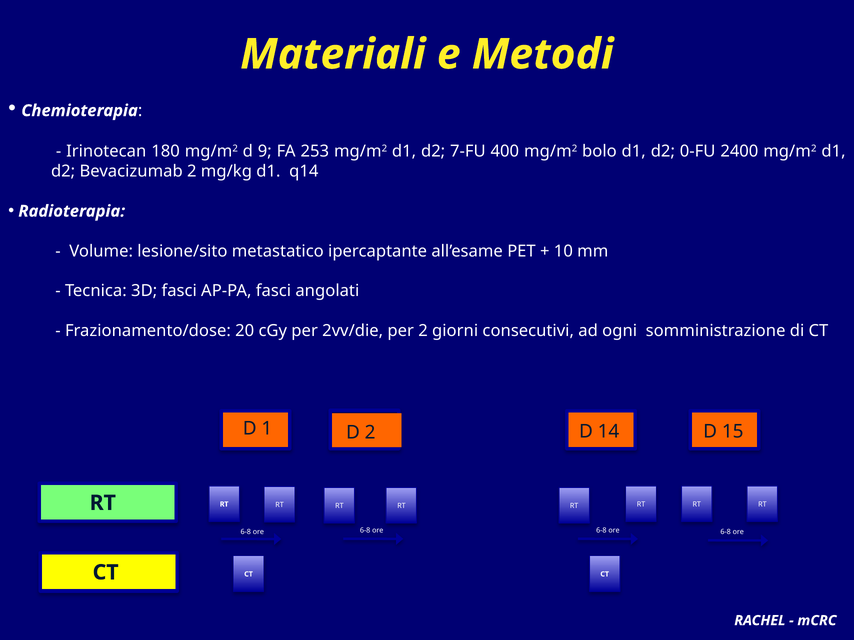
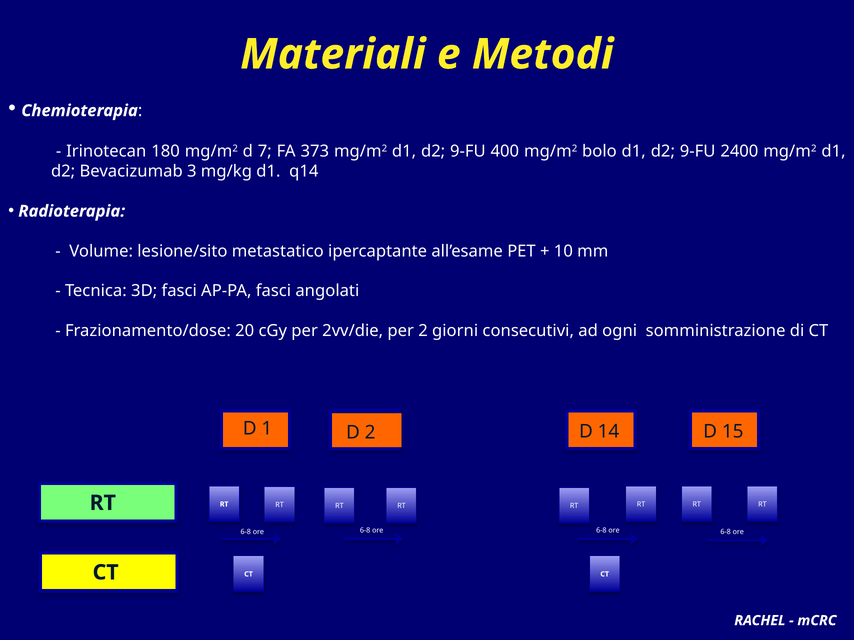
9: 9 -> 7
253: 253 -> 373
mg/m2 d1 d2 7-FU: 7-FU -> 9-FU
bolo d1 d2 0-FU: 0-FU -> 9-FU
Bevacizumab 2: 2 -> 3
